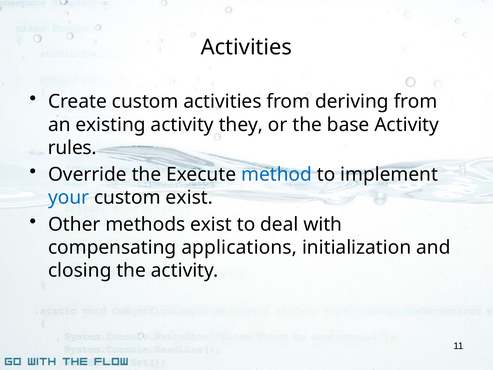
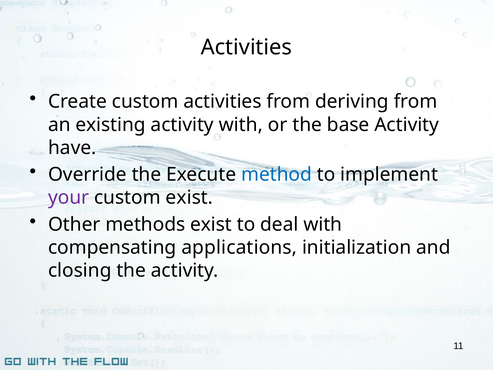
activity they: they -> with
rules: rules -> have
your colour: blue -> purple
